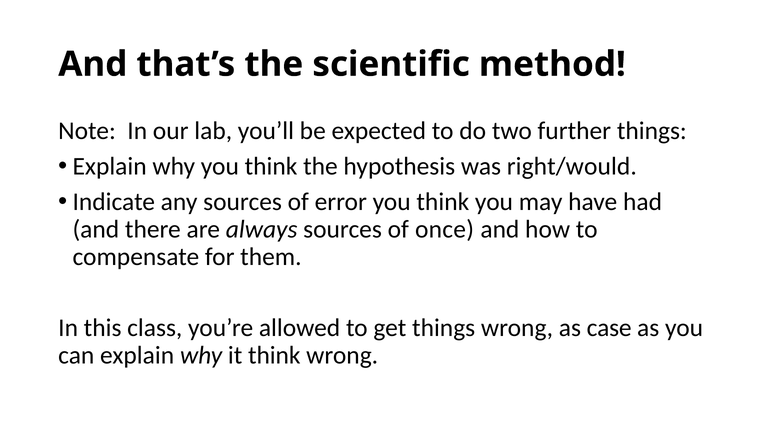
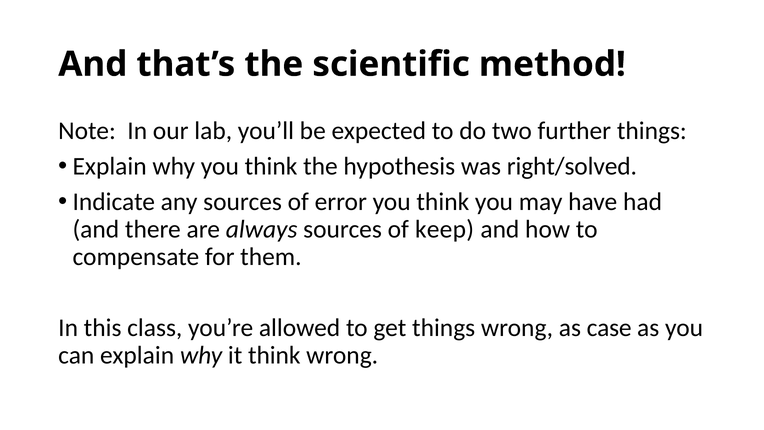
right/would: right/would -> right/solved
once: once -> keep
